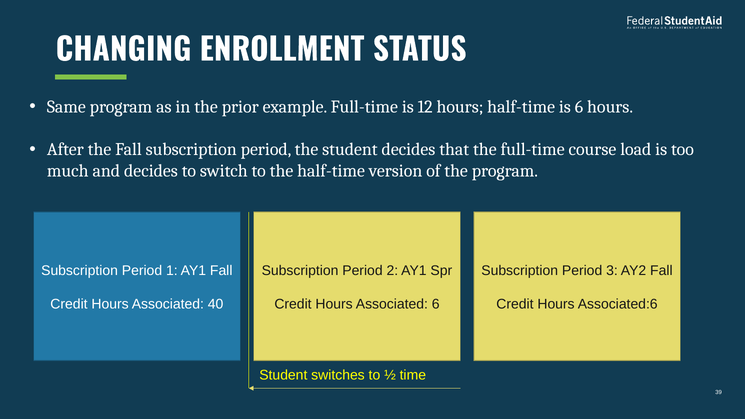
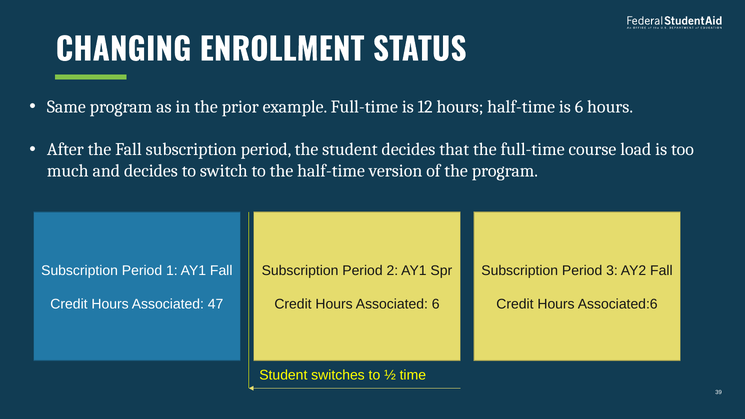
40: 40 -> 47
